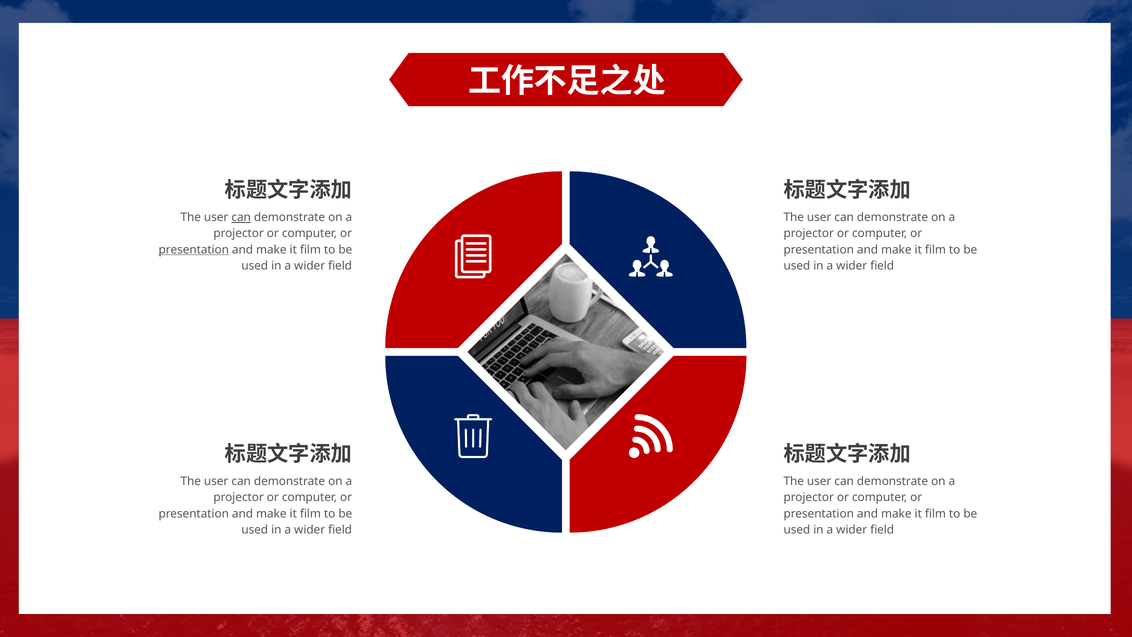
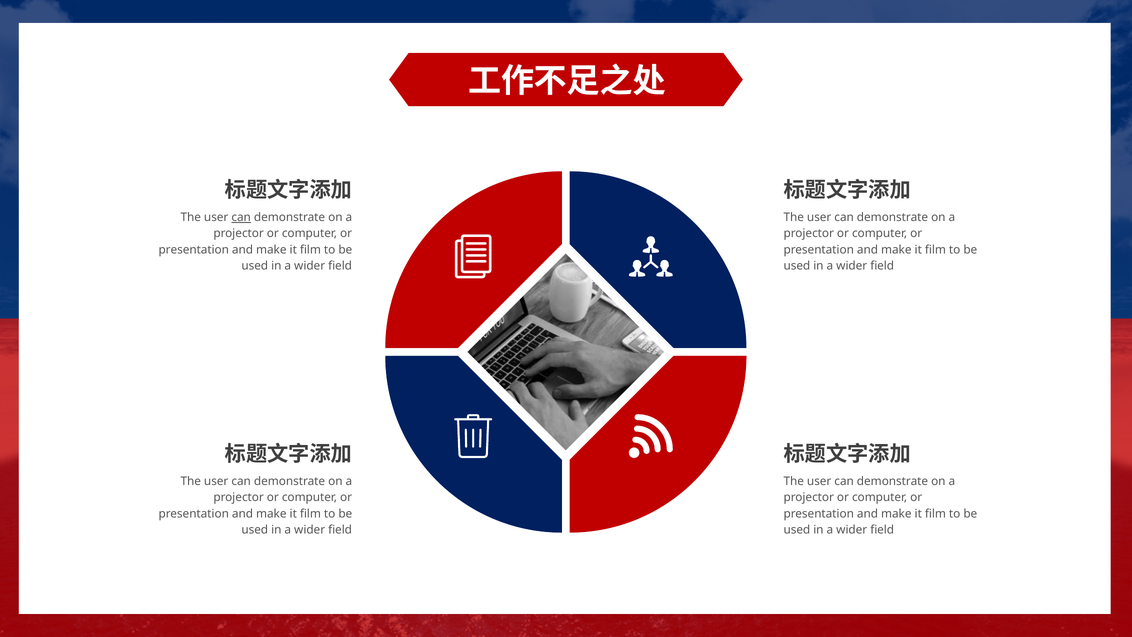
presentation at (194, 250) underline: present -> none
